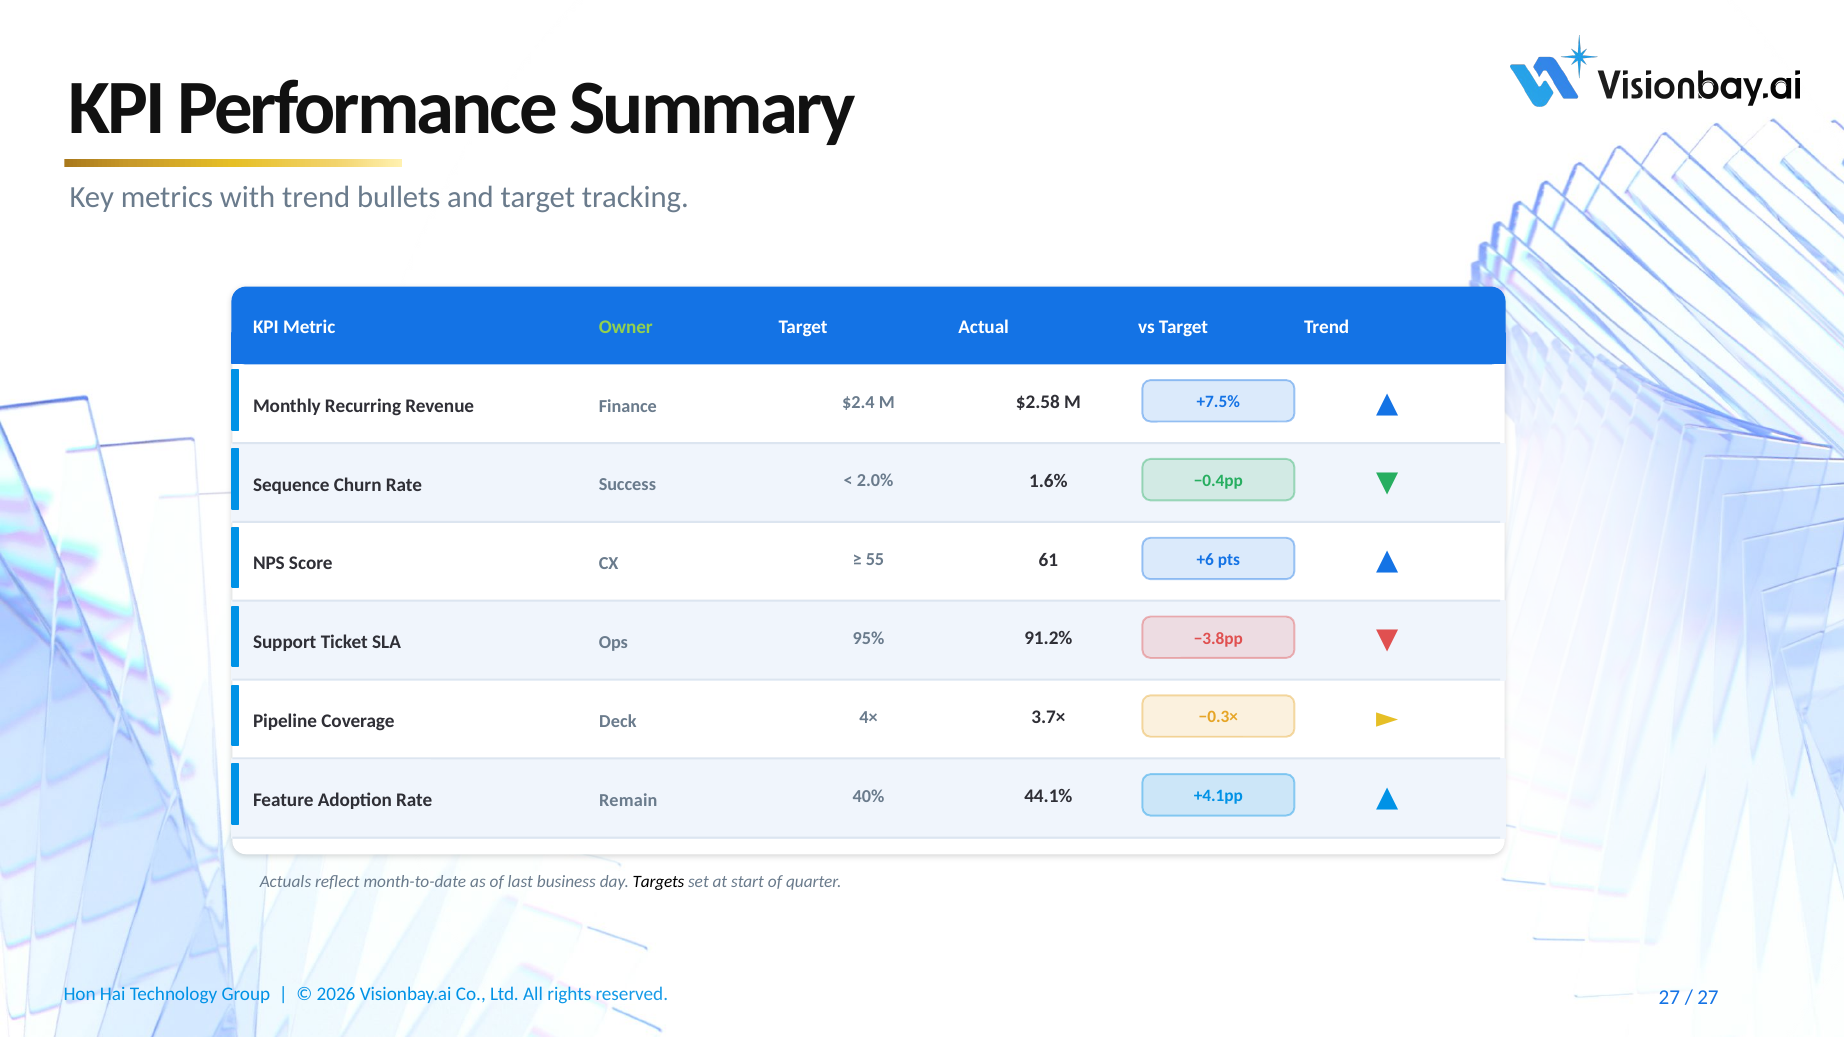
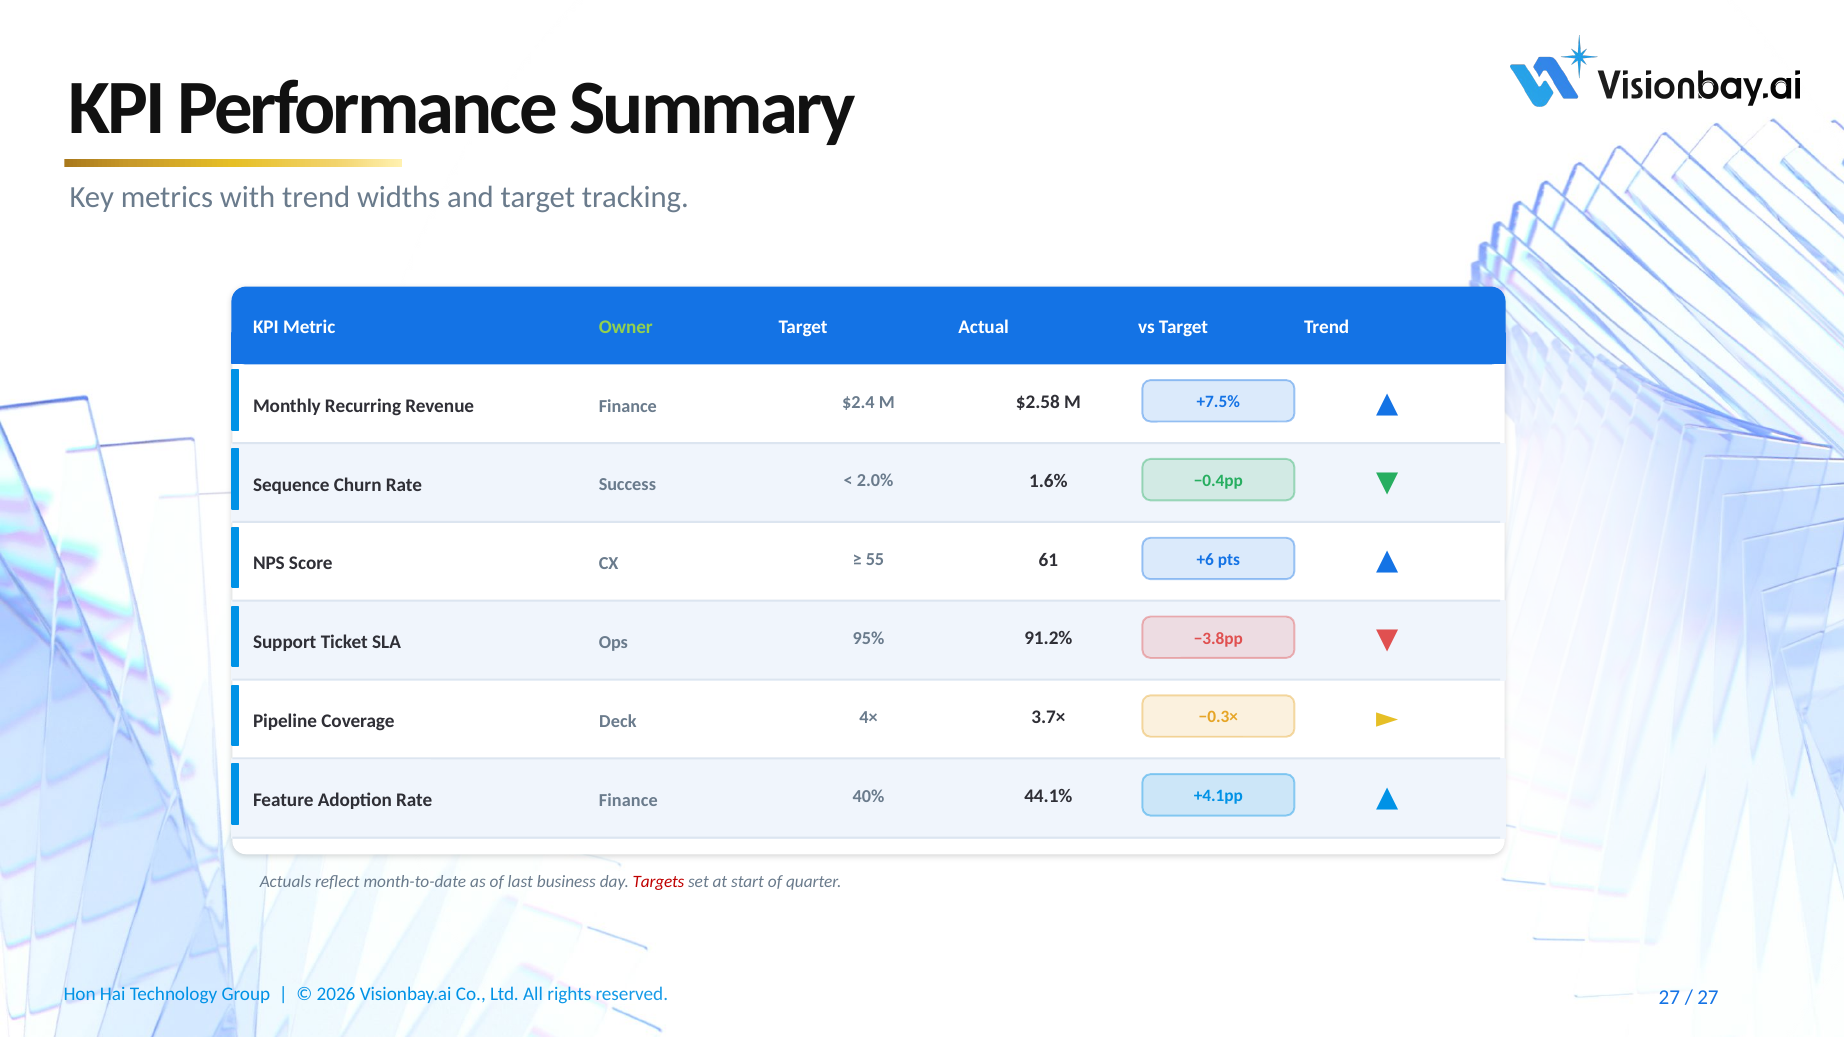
bullets: bullets -> widths
Rate Remain: Remain -> Finance
Targets colour: black -> red
